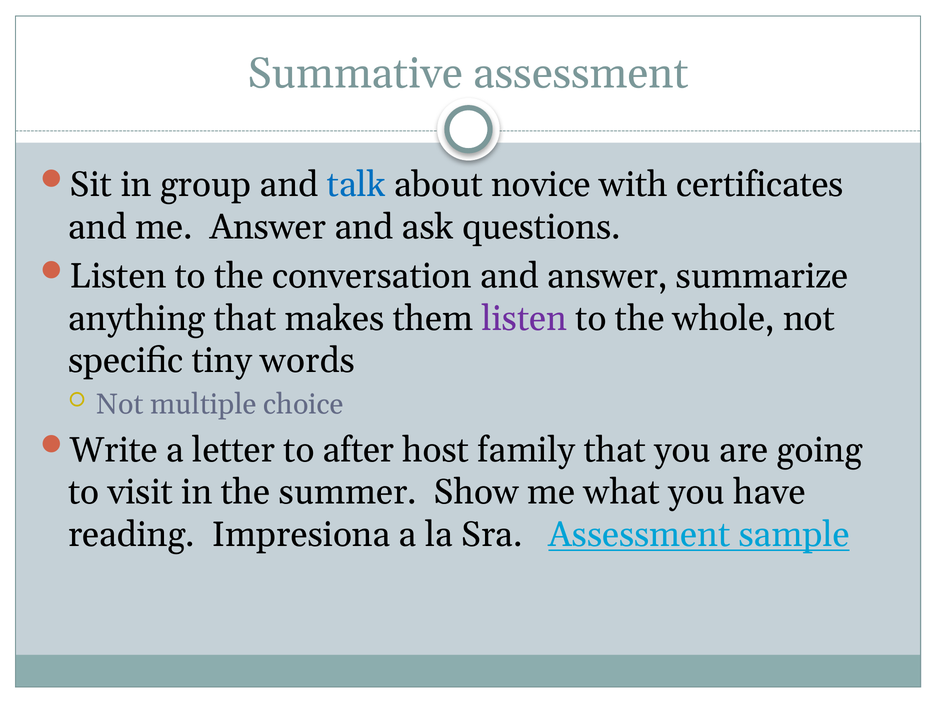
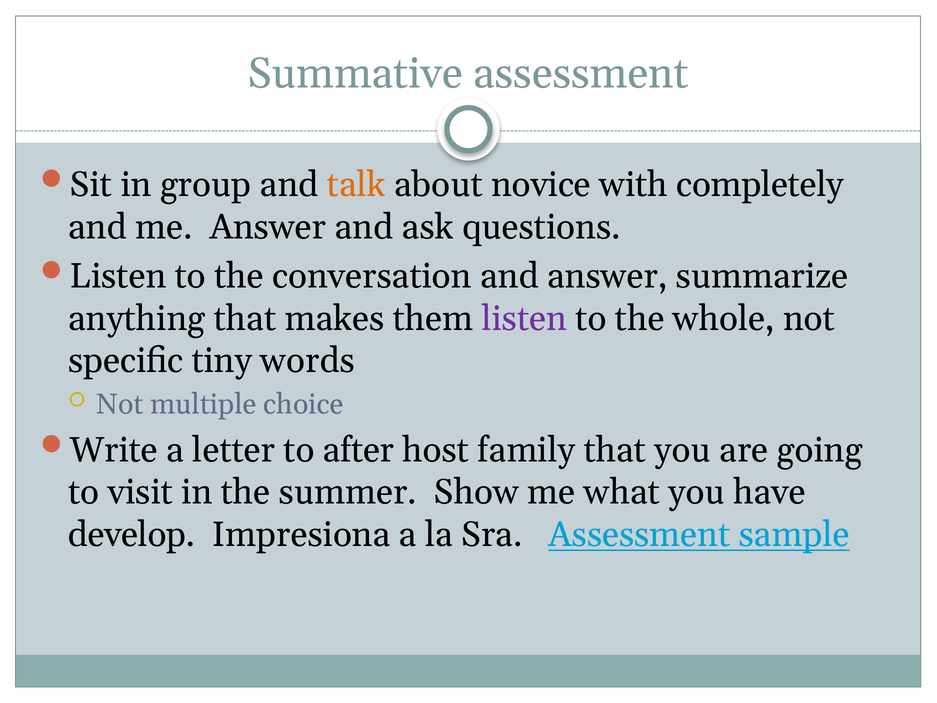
talk colour: blue -> orange
certificates: certificates -> completely
reading: reading -> develop
